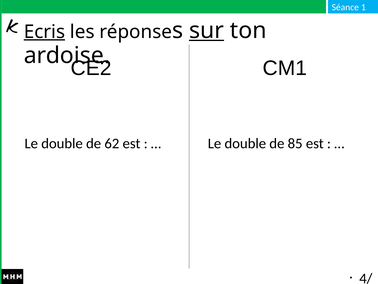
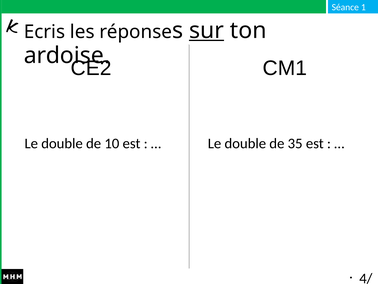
Ecris underline: present -> none
62: 62 -> 10
85: 85 -> 35
